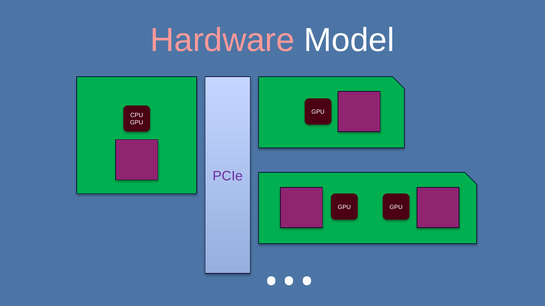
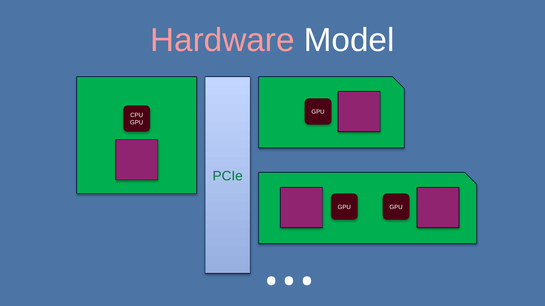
PCIe colour: purple -> green
